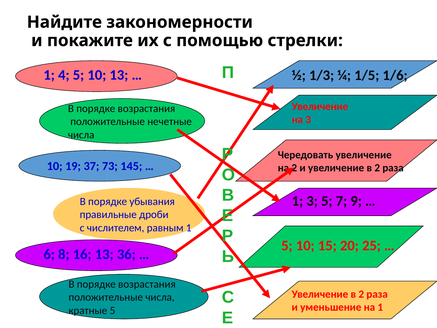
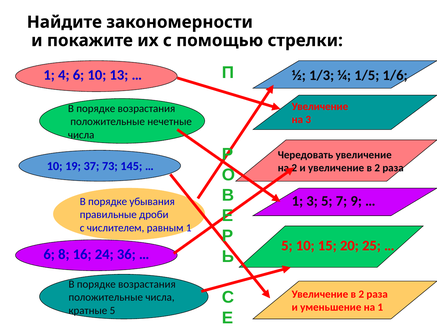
4 5: 5 -> 6
16 13: 13 -> 24
